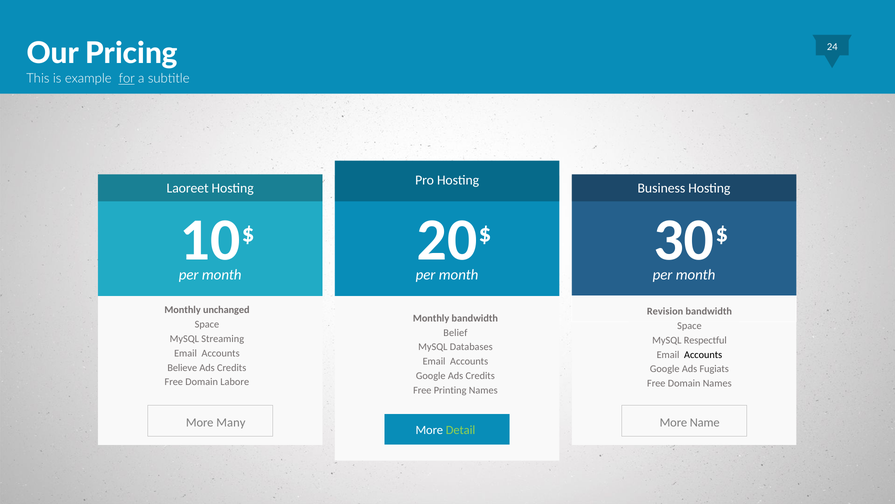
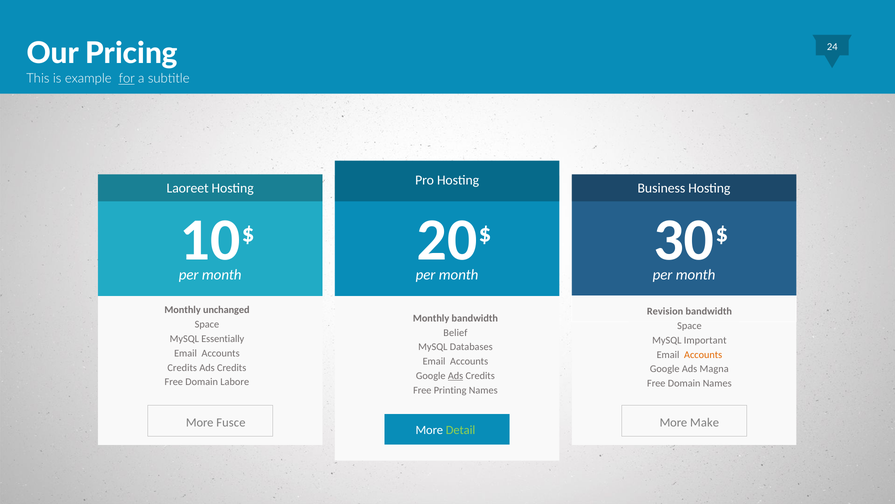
Streaming: Streaming -> Essentially
Respectful: Respectful -> Important
Accounts at (703, 354) colour: black -> orange
Believe at (182, 367): Believe -> Credits
Fugiats: Fugiats -> Magna
Ads at (456, 375) underline: none -> present
Many: Many -> Fusce
Name: Name -> Make
